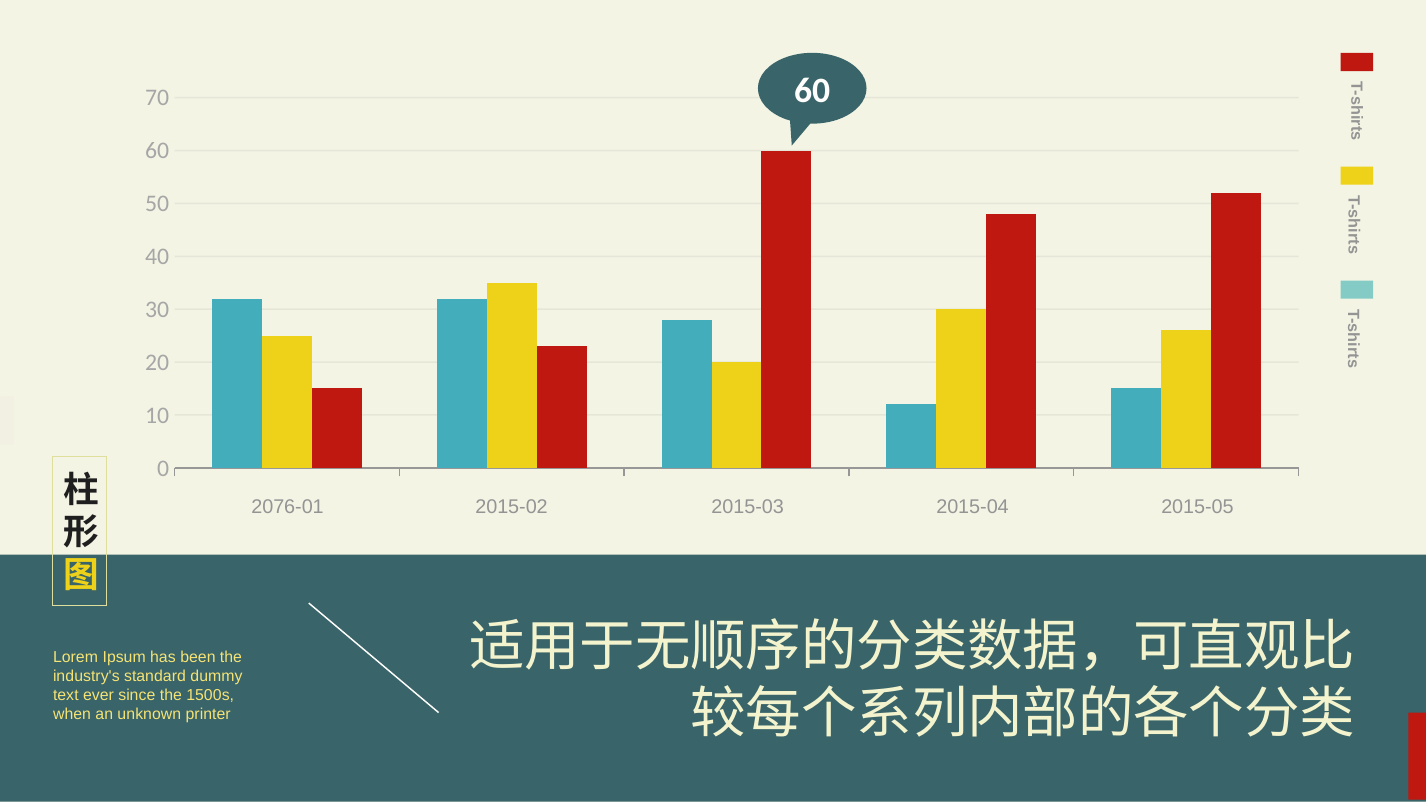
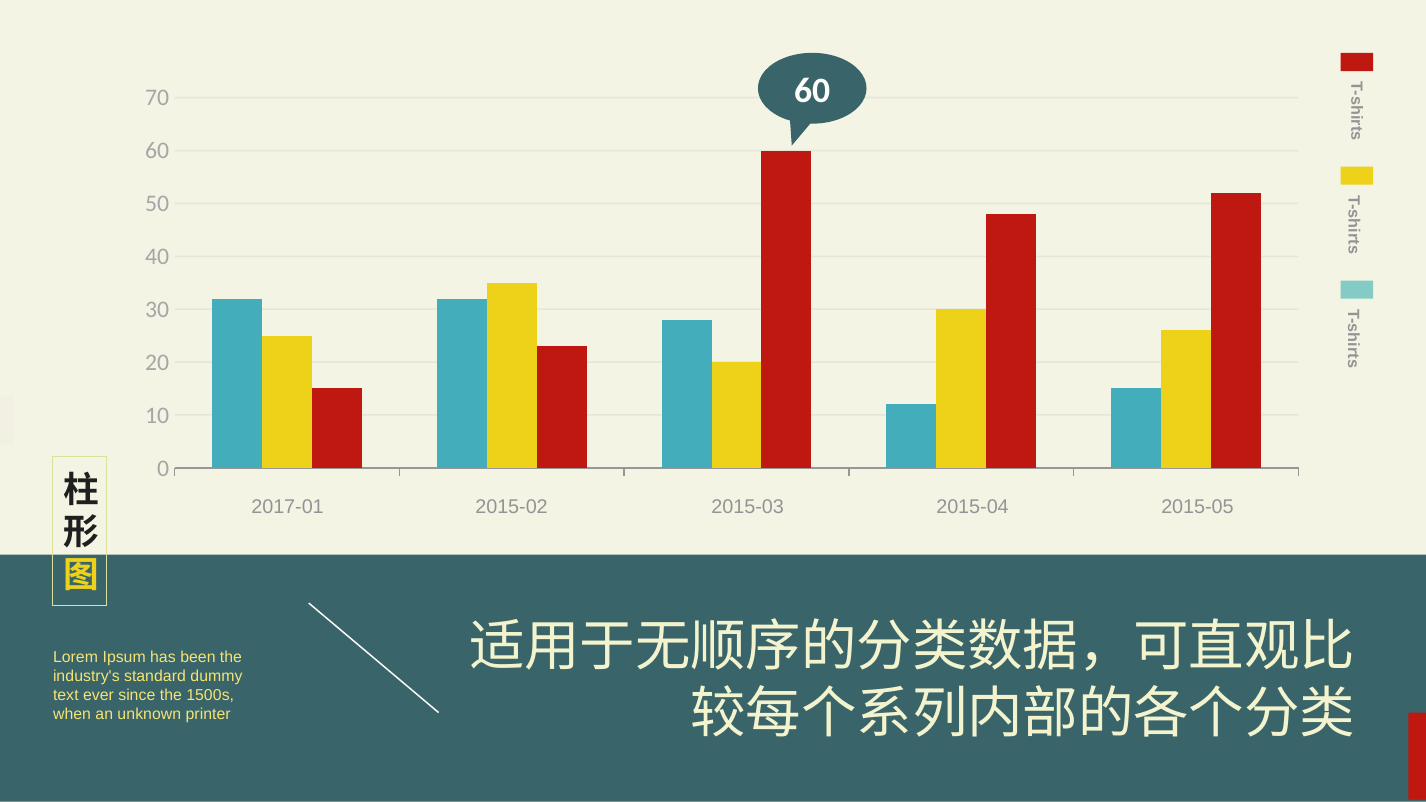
2076-01: 2076-01 -> 2017-01
